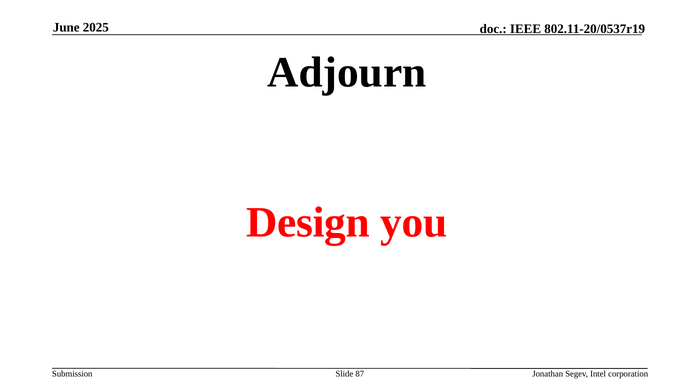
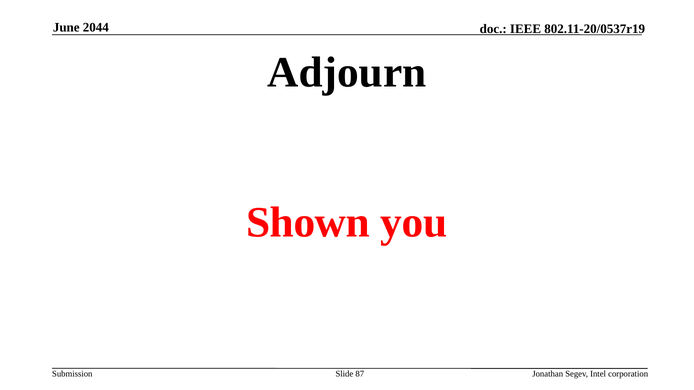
2025: 2025 -> 2044
Design: Design -> Shown
